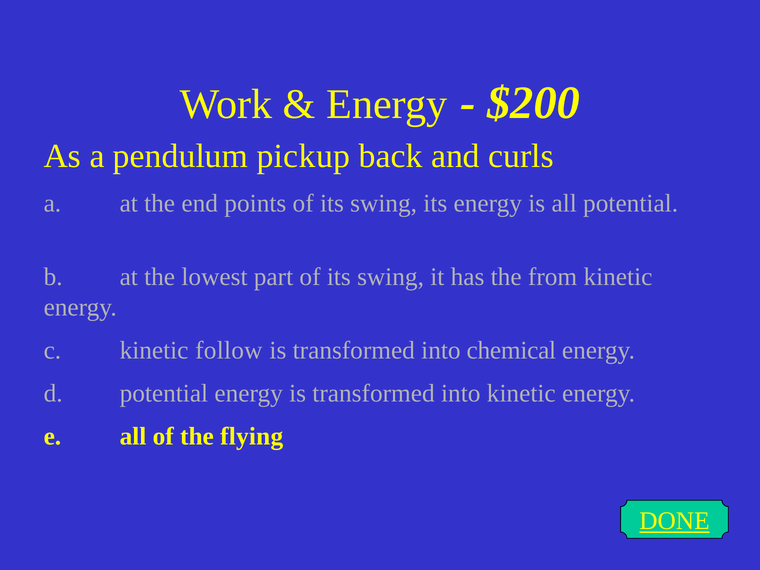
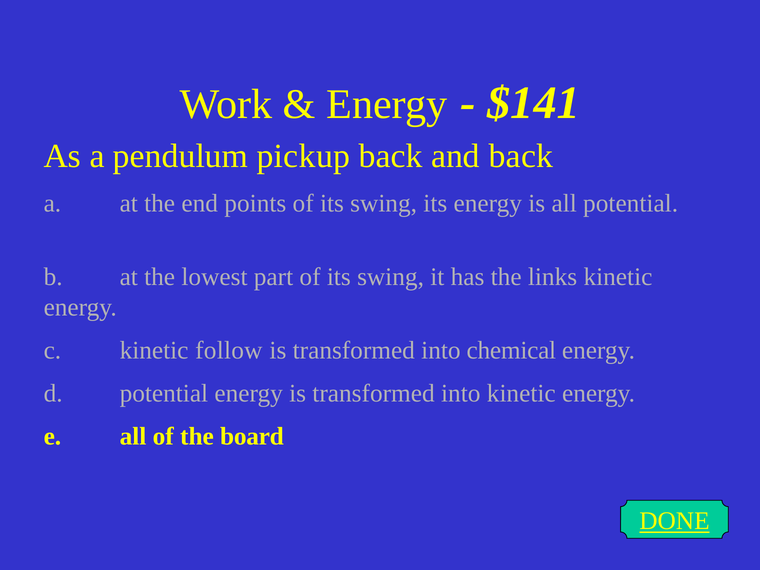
$200: $200 -> $141
and curls: curls -> back
from: from -> links
flying: flying -> board
